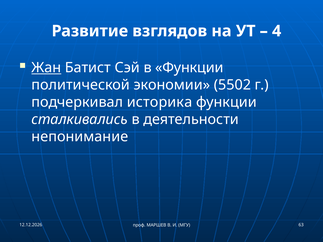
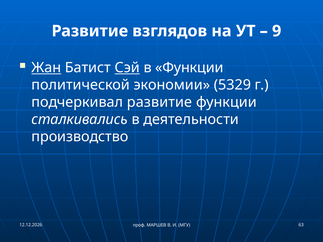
4: 4 -> 9
Сэй underline: none -> present
5502: 5502 -> 5329
подчеркивал историка: историка -> развитие
непонимание: непонимание -> производство
